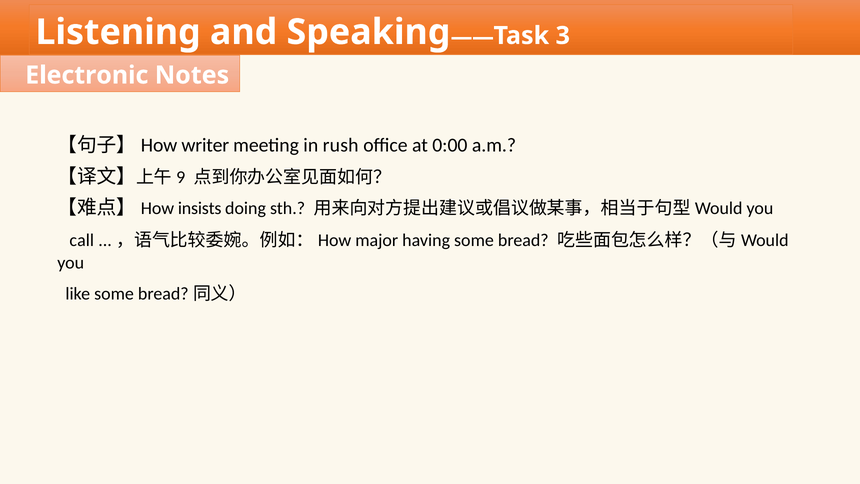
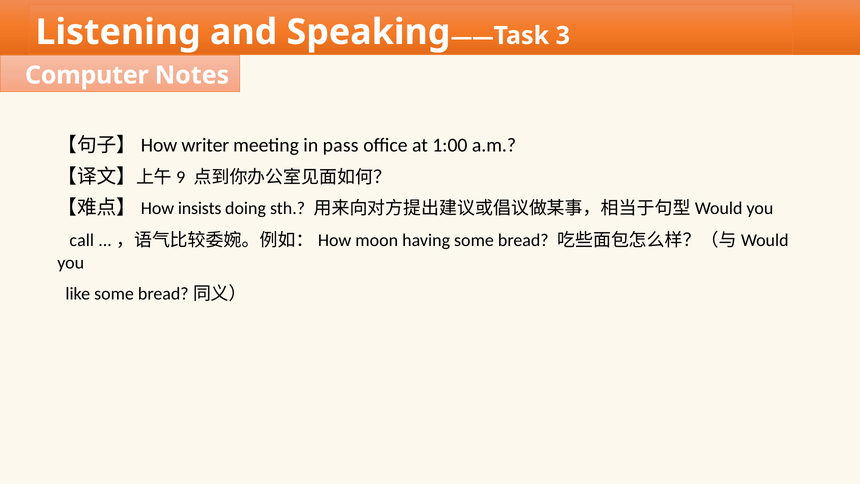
Electronic: Electronic -> Computer
rush: rush -> pass
0:00: 0:00 -> 1:00
major: major -> moon
